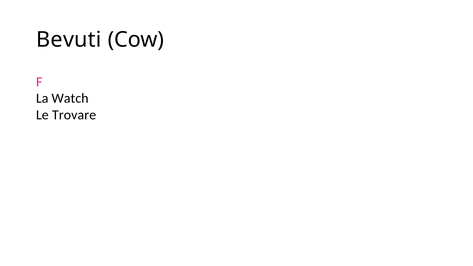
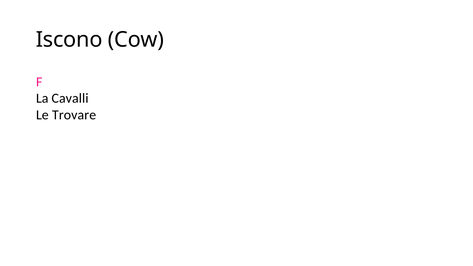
Bevuti: Bevuti -> Iscono
Watch: Watch -> Cavalli
